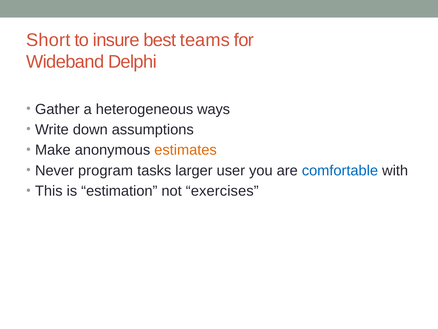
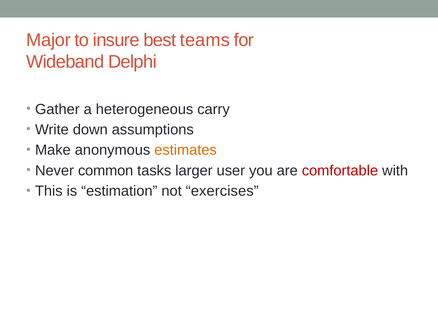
Short: Short -> Major
ways: ways -> carry
program: program -> common
comfortable colour: blue -> red
